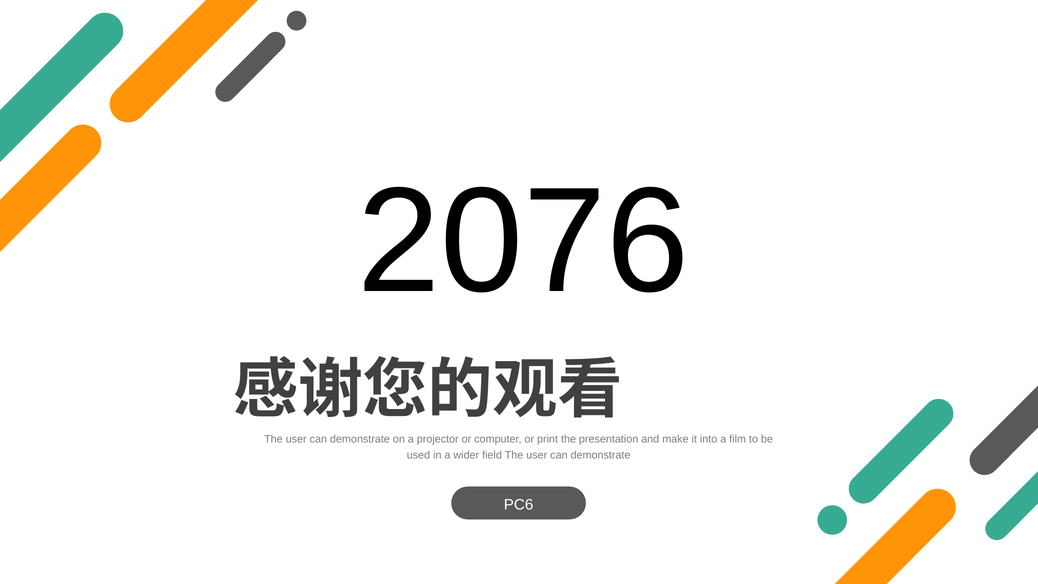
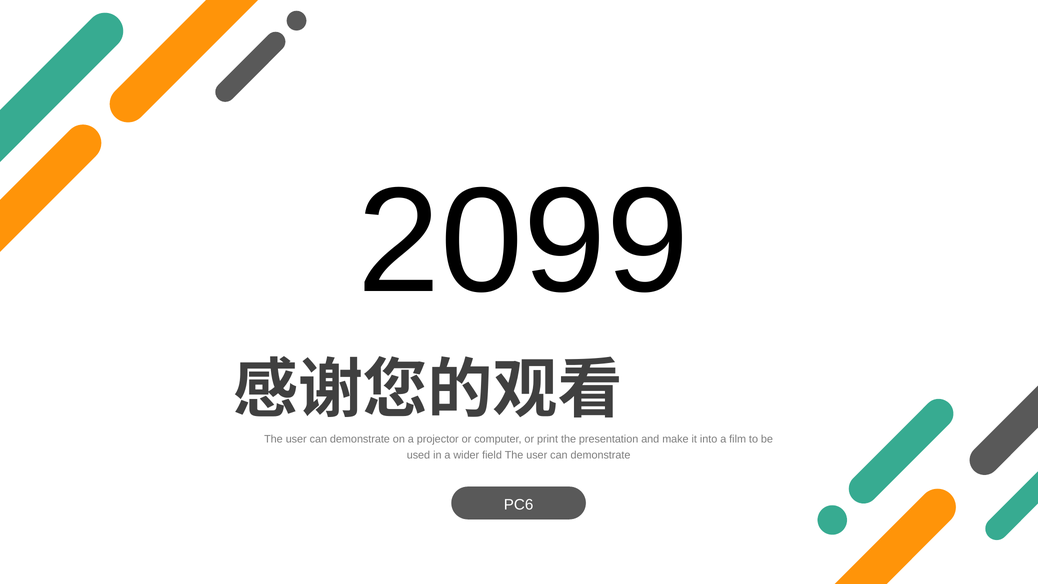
2076: 2076 -> 2099
